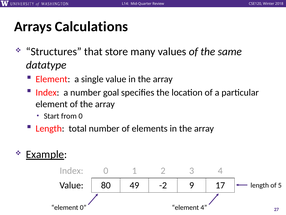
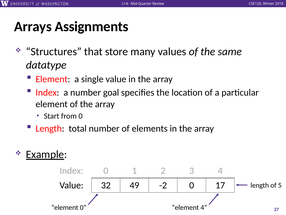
Calculations: Calculations -> Assignments
80: 80 -> 32
-2 9: 9 -> 0
